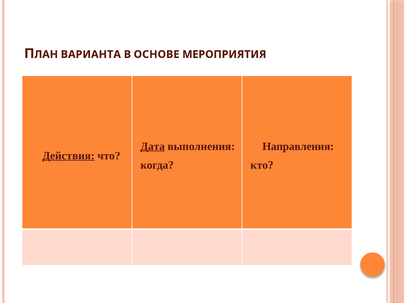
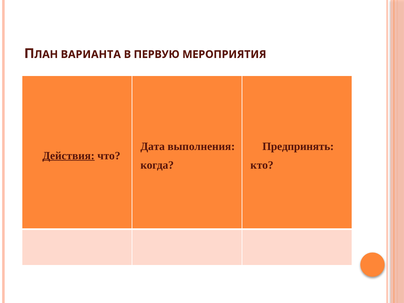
ОСНОВЕ: ОСНОВЕ -> ПЕРВУЮ
Дата underline: present -> none
Направления: Направления -> Предпринять
